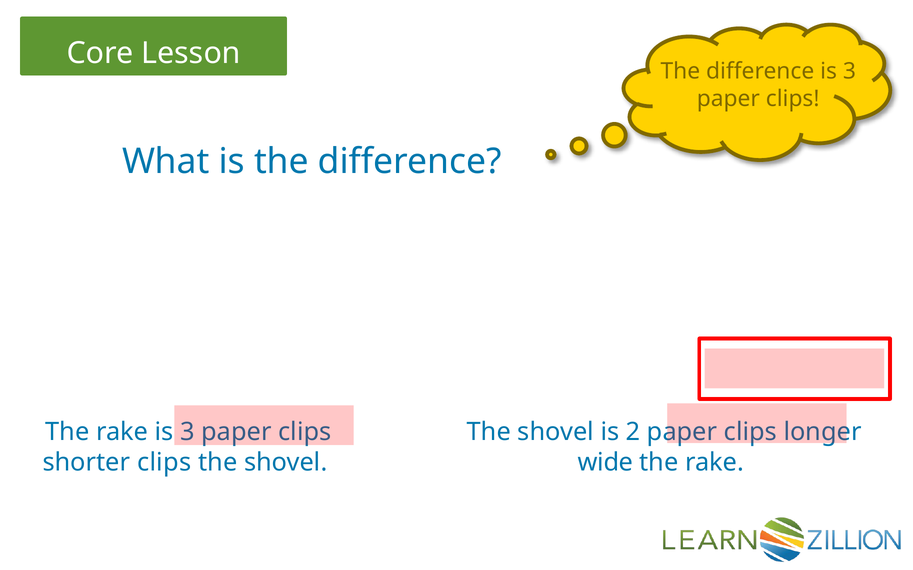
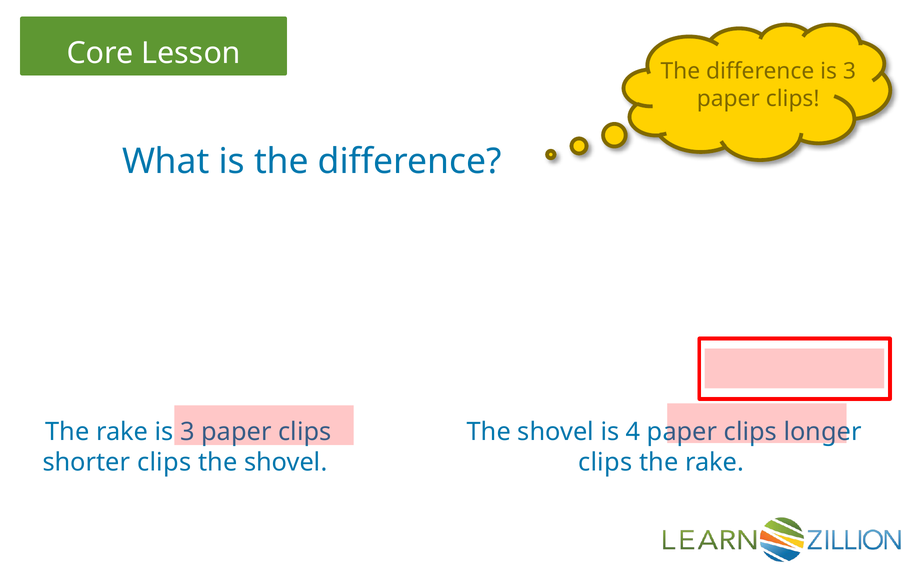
2: 2 -> 4
wide at (605, 463): wide -> clips
